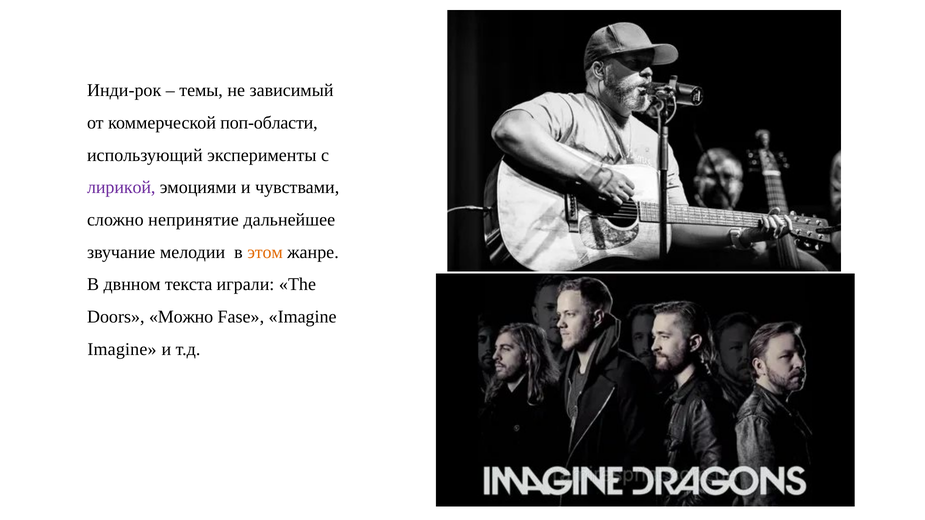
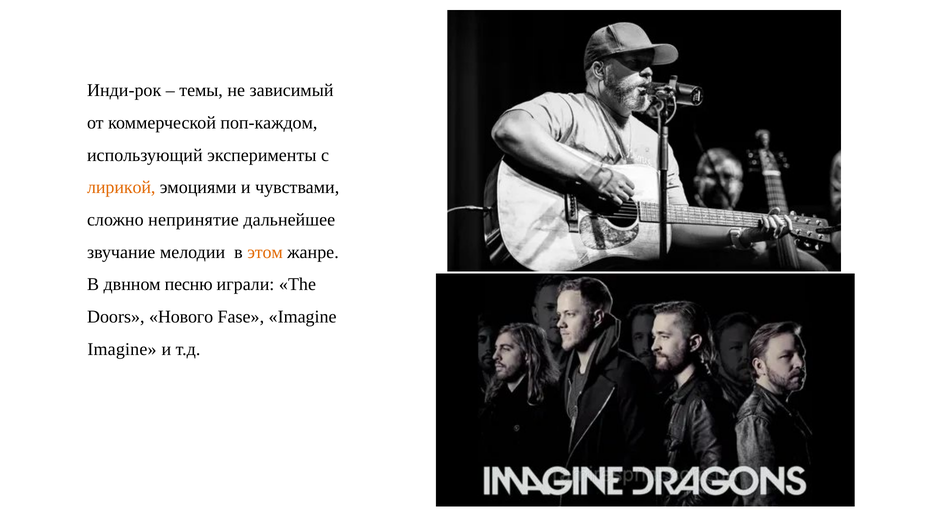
поп-области: поп-области -> поп-каждом
лирикой colour: purple -> orange
текста: текста -> песню
Можно: Можно -> Нового
